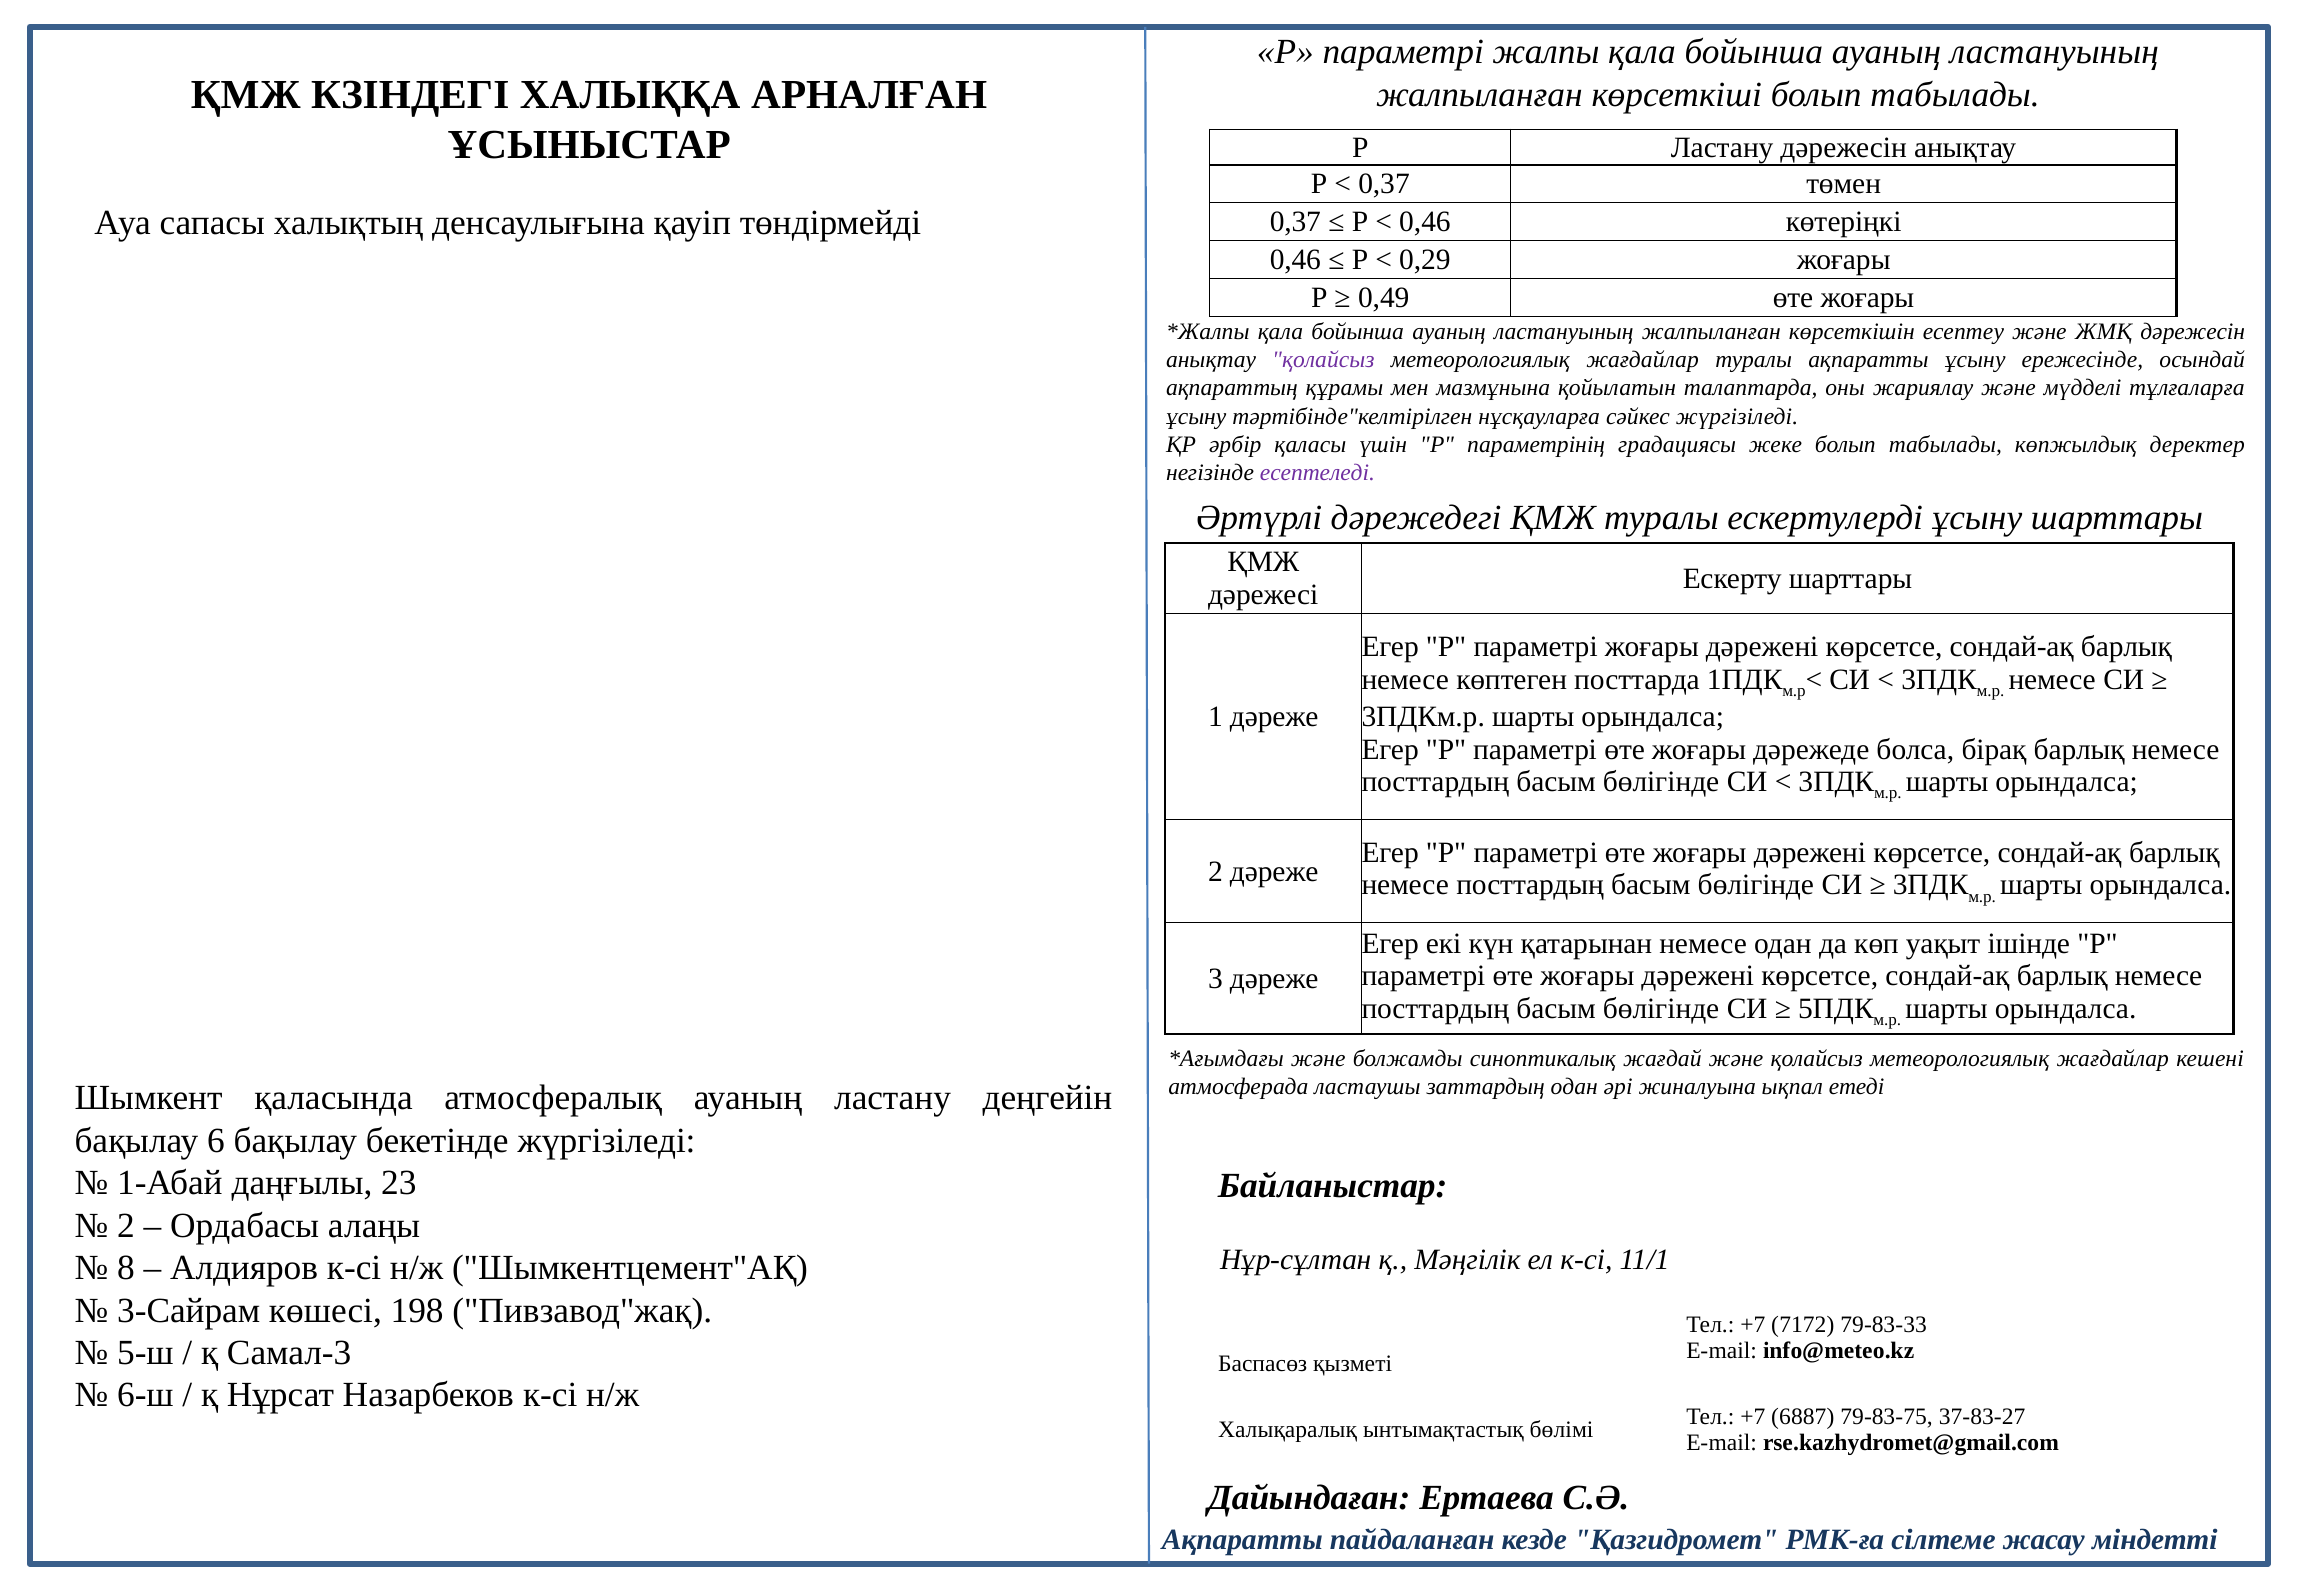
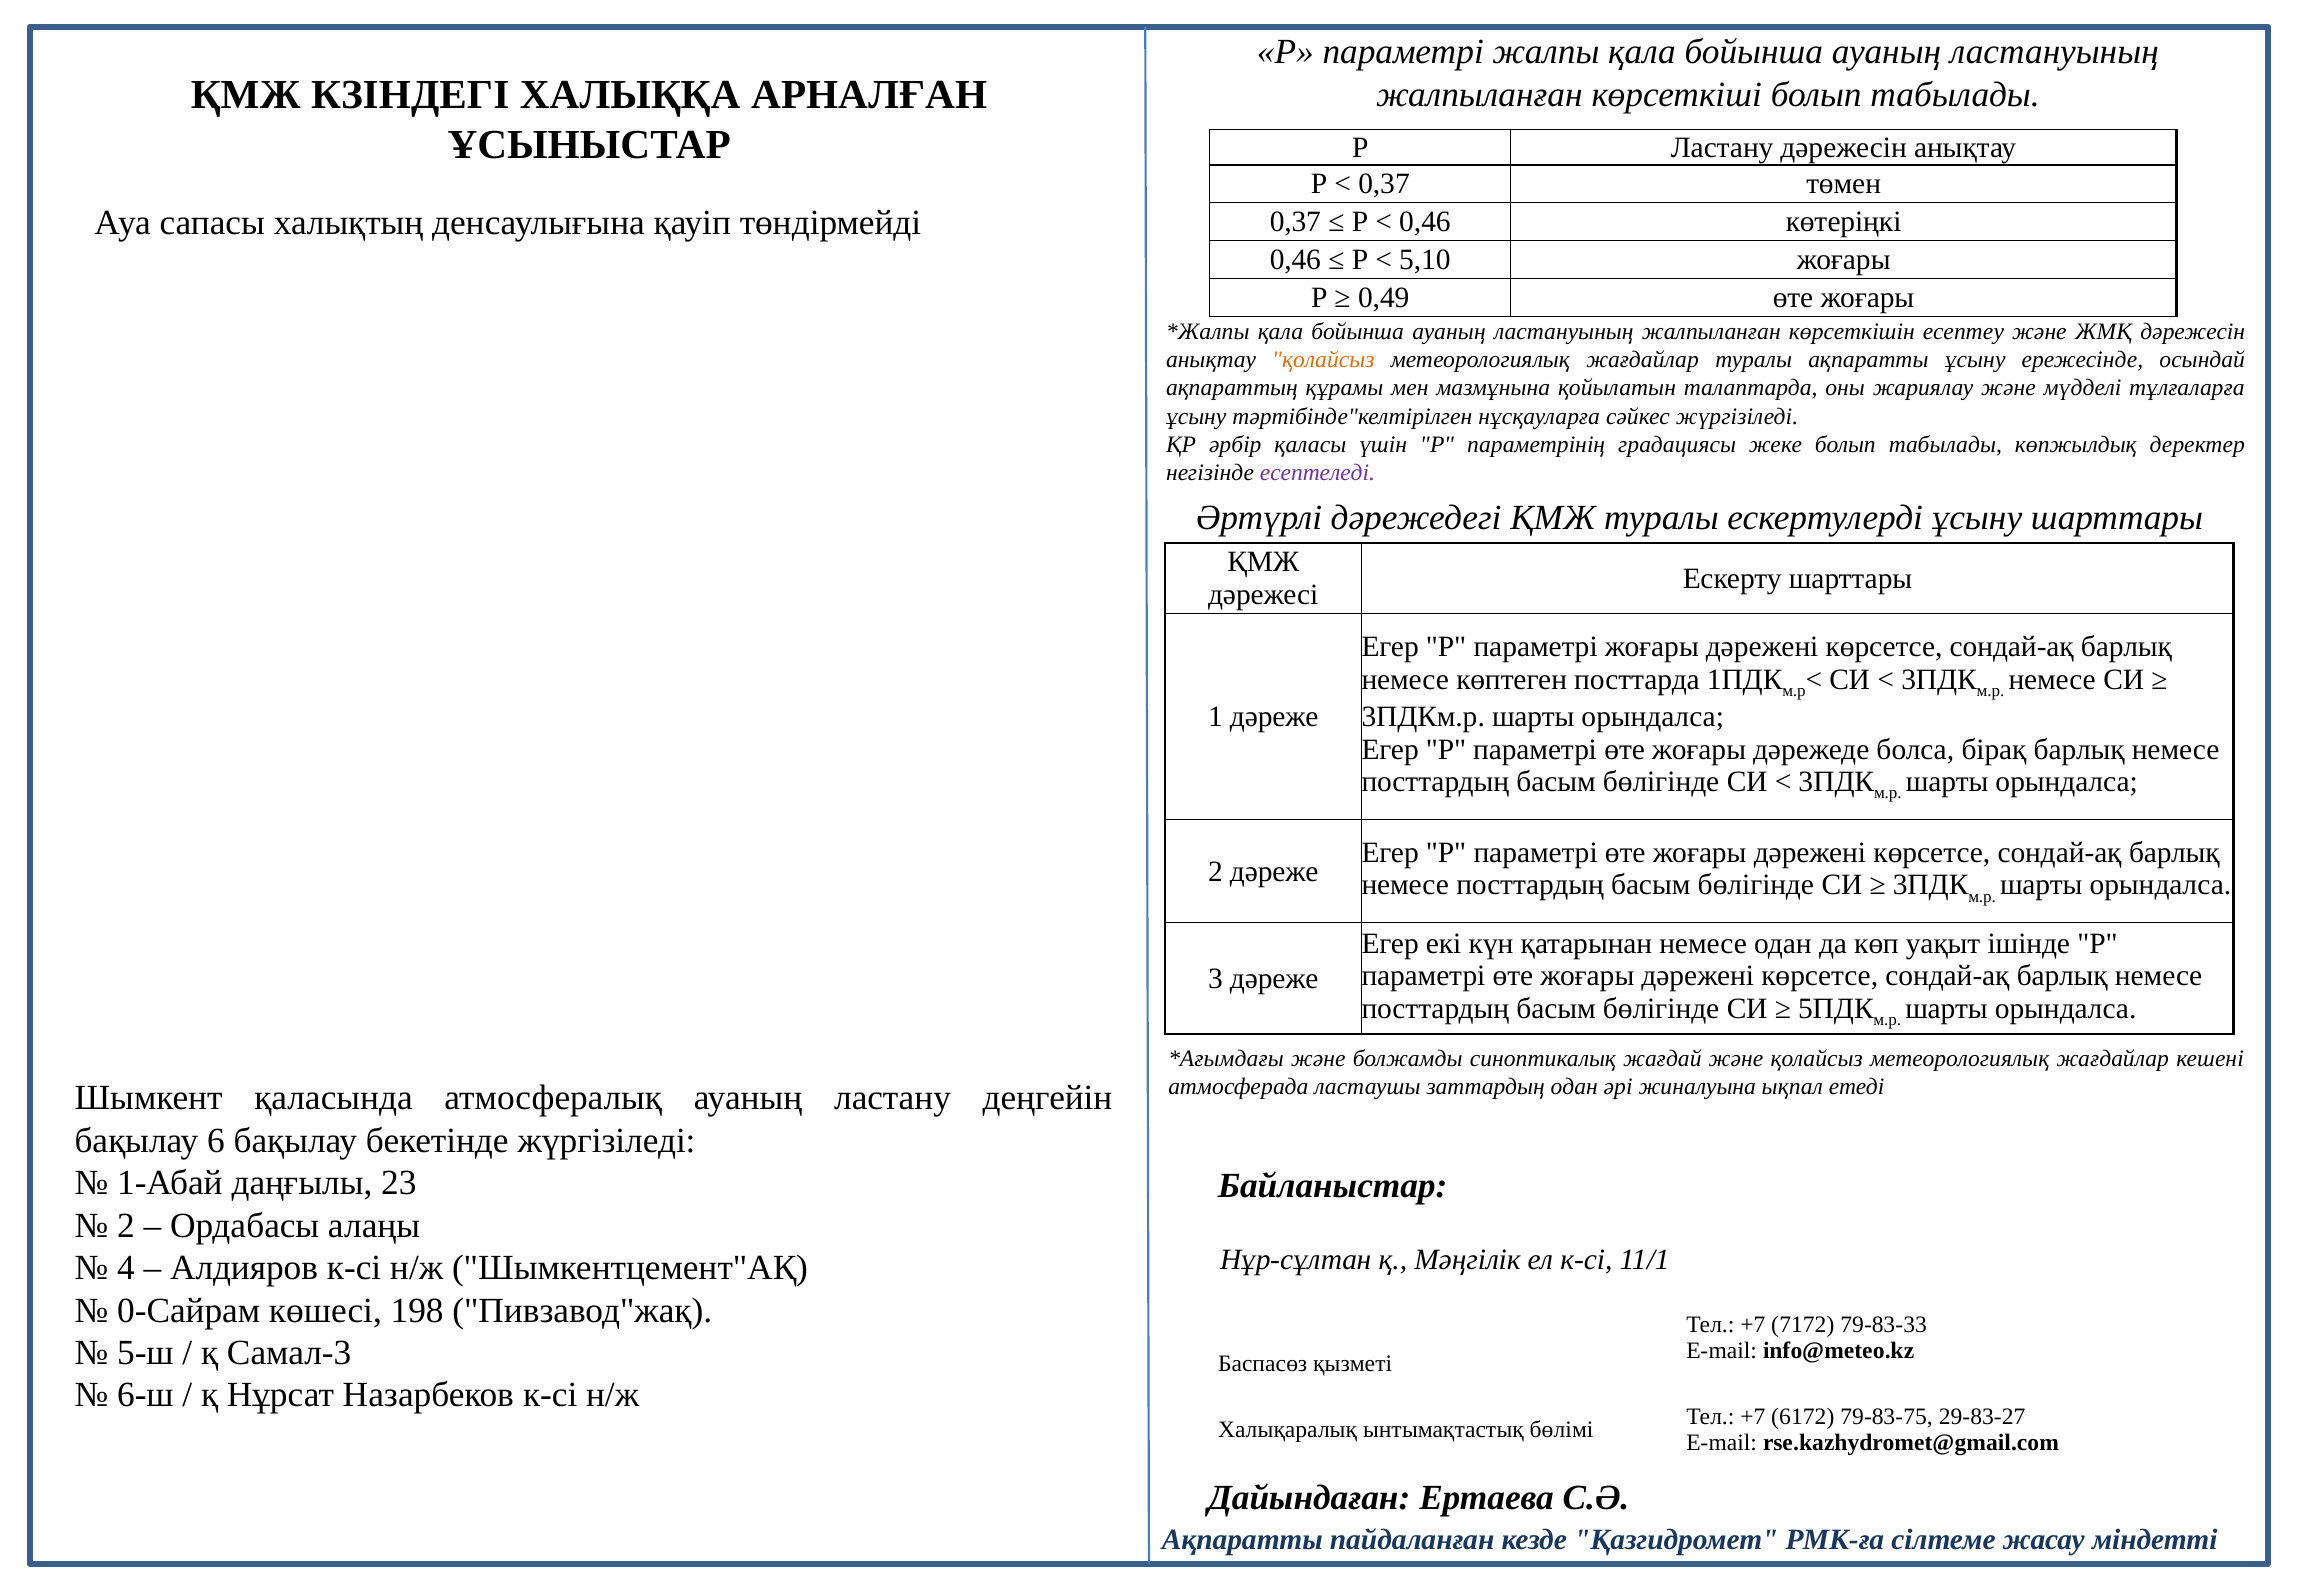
0,29: 0,29 -> 5,10
қолайсыз at (1323, 360) colour: purple -> orange
8: 8 -> 4
3-Сайрам: 3-Сайрам -> 0-Сайрам
6887: 6887 -> 6172
37-83-27: 37-83-27 -> 29-83-27
